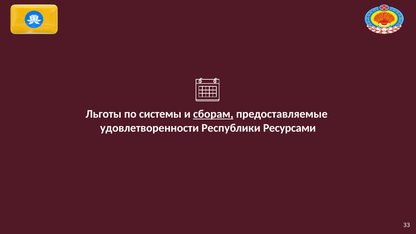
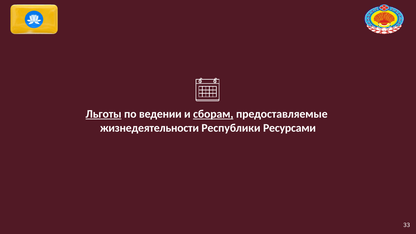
Льготы underline: none -> present
системы: системы -> ведении
удовлетворенности: удовлетворенности -> жизнедеятельности
